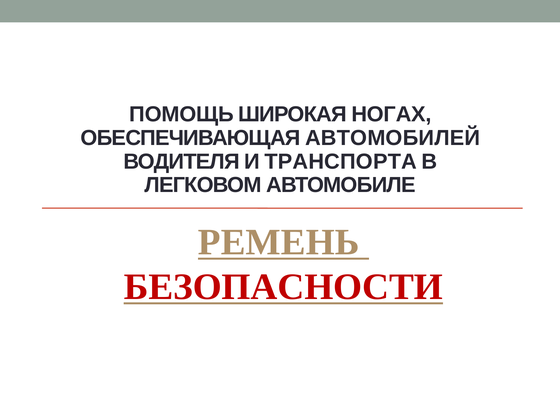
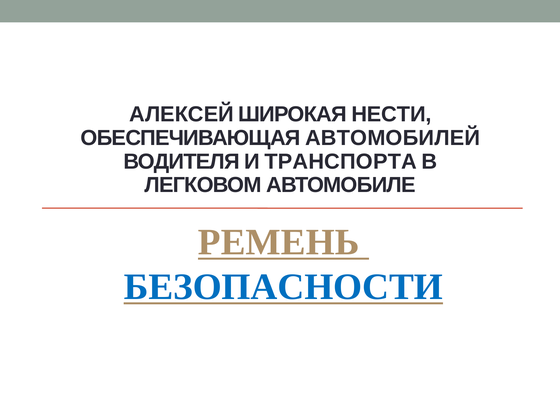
ПОМОЩЬ: ПОМОЩЬ -> АЛЕКСЕЙ
НОГАХ: НОГАХ -> НЕСТИ
БЕЗОПАСНОСТИ colour: red -> blue
